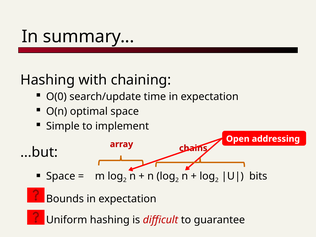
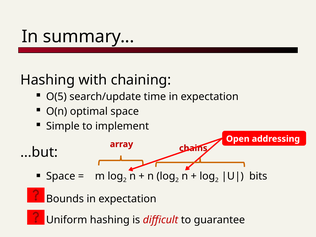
O(0: O(0 -> O(5
